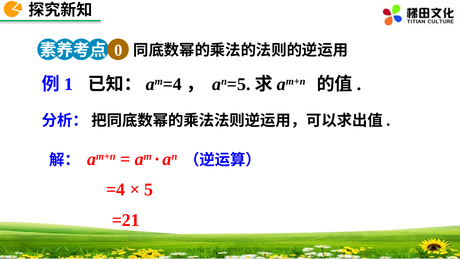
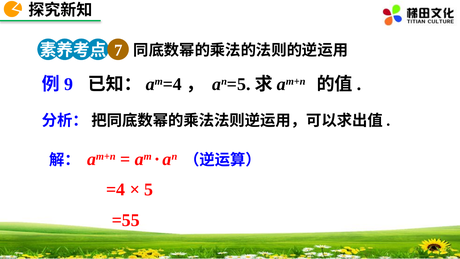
0: 0 -> 7
1: 1 -> 9
=21: =21 -> =55
